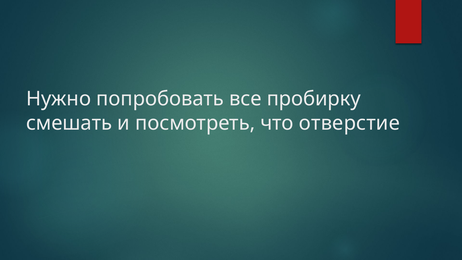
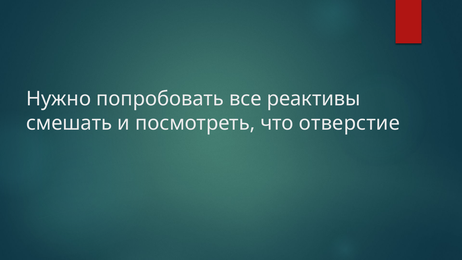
пробирку: пробирку -> реактивы
